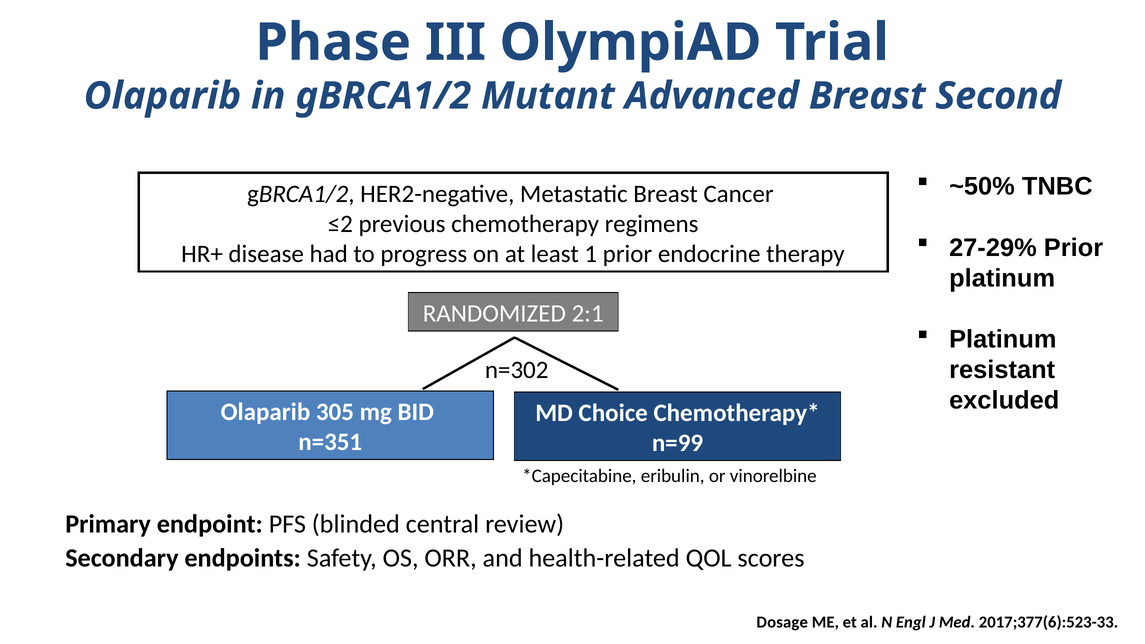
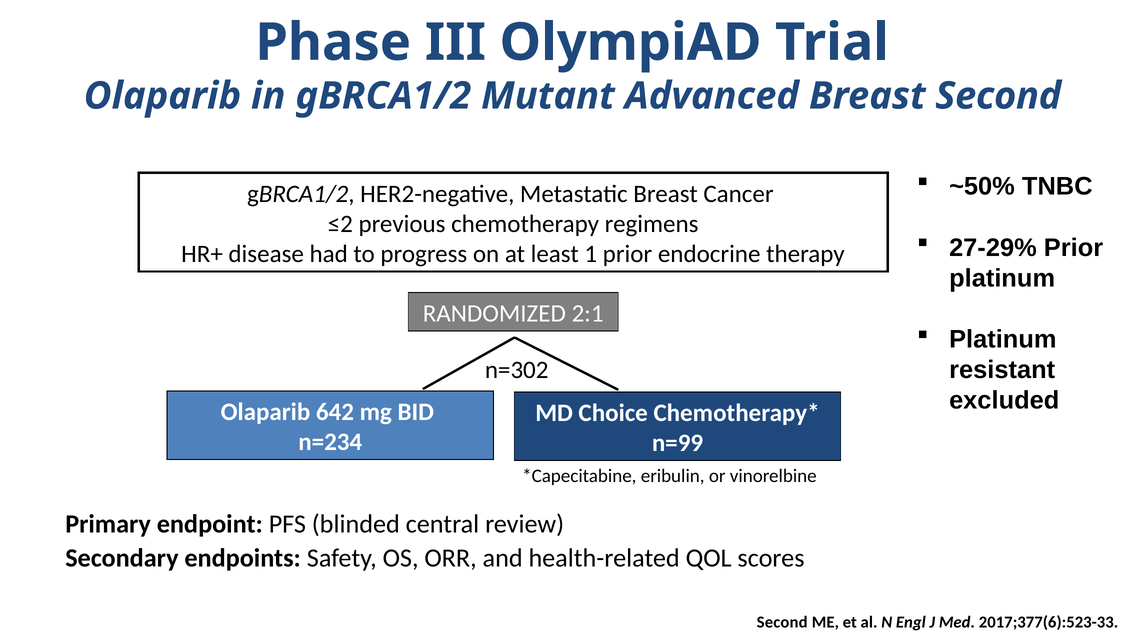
305: 305 -> 642
n=351: n=351 -> n=234
Dosage at (782, 622): Dosage -> Second
